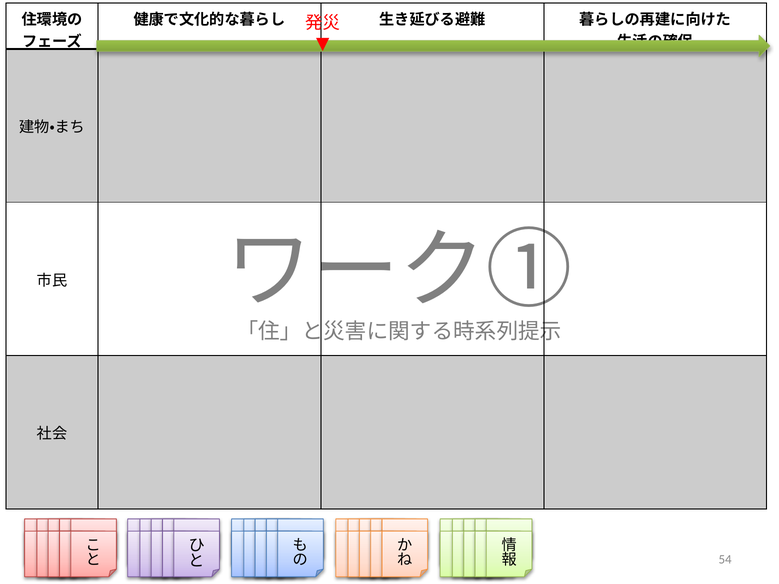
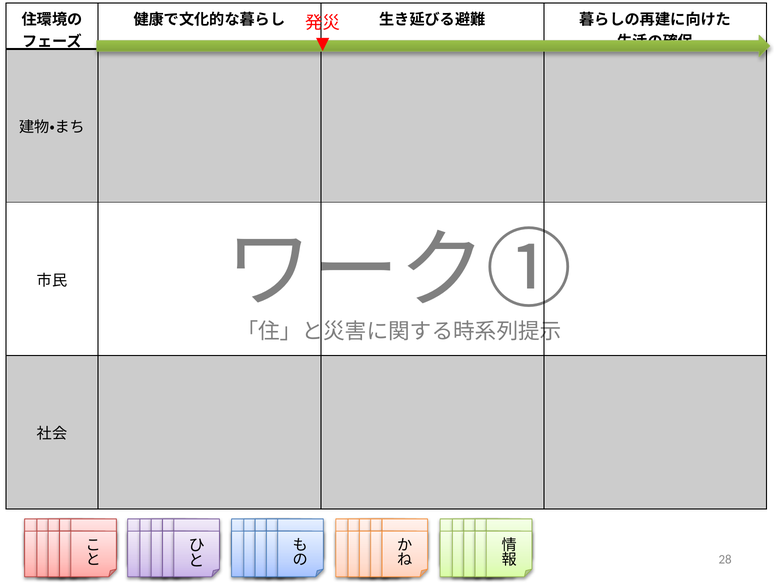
54: 54 -> 28
